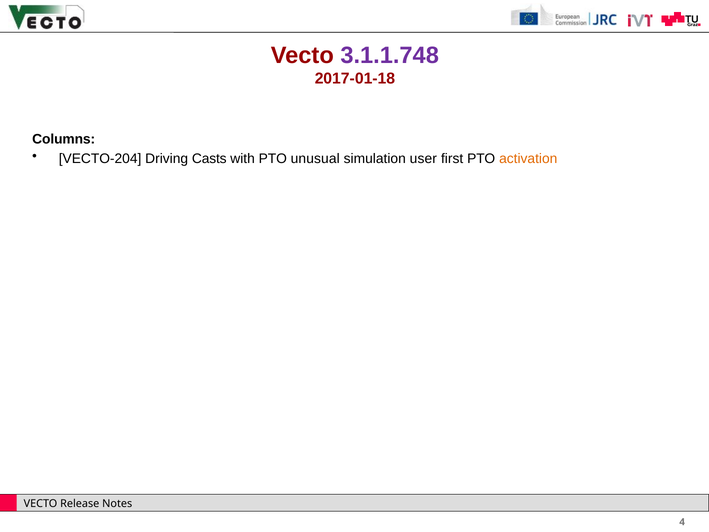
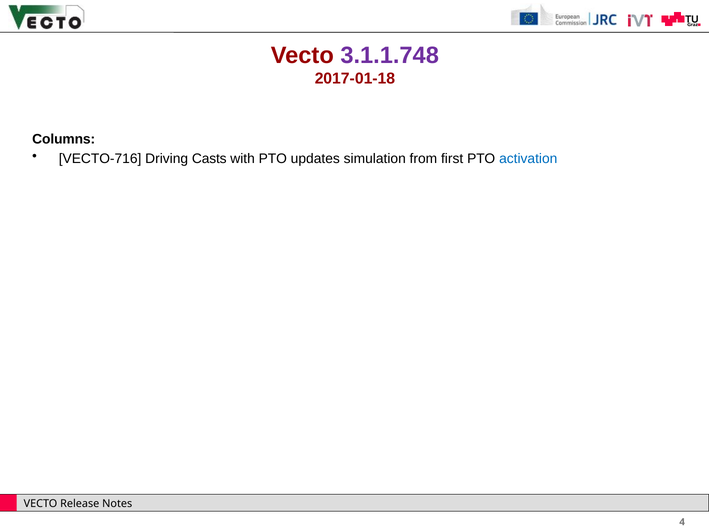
VECTO-204: VECTO-204 -> VECTO-716
unusual: unusual -> updates
user: user -> from
activation colour: orange -> blue
